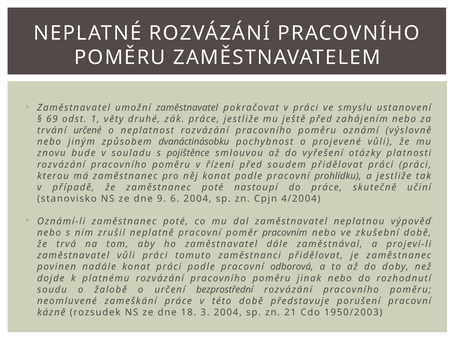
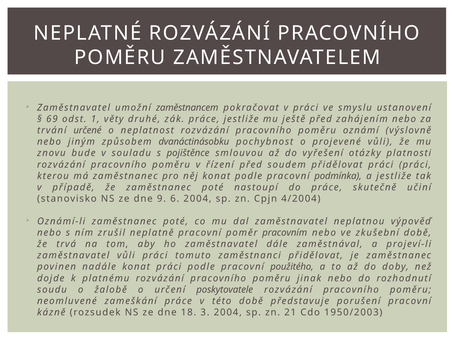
umožní zaměstnavatel: zaměstnavatel -> zaměstnancem
prohlídku: prohlídku -> podmínka
odborová: odborová -> použitého
bezprostřední: bezprostřední -> poskytovatele
